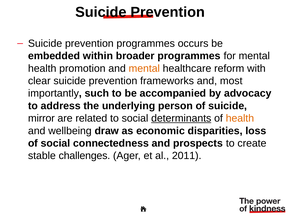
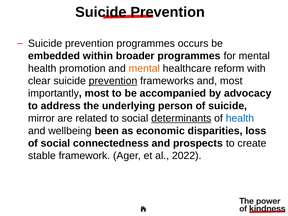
prevention at (113, 81) underline: none -> present
importantly such: such -> most
health at (240, 118) colour: orange -> blue
draw: draw -> been
challenges: challenges -> framework
2011: 2011 -> 2022
